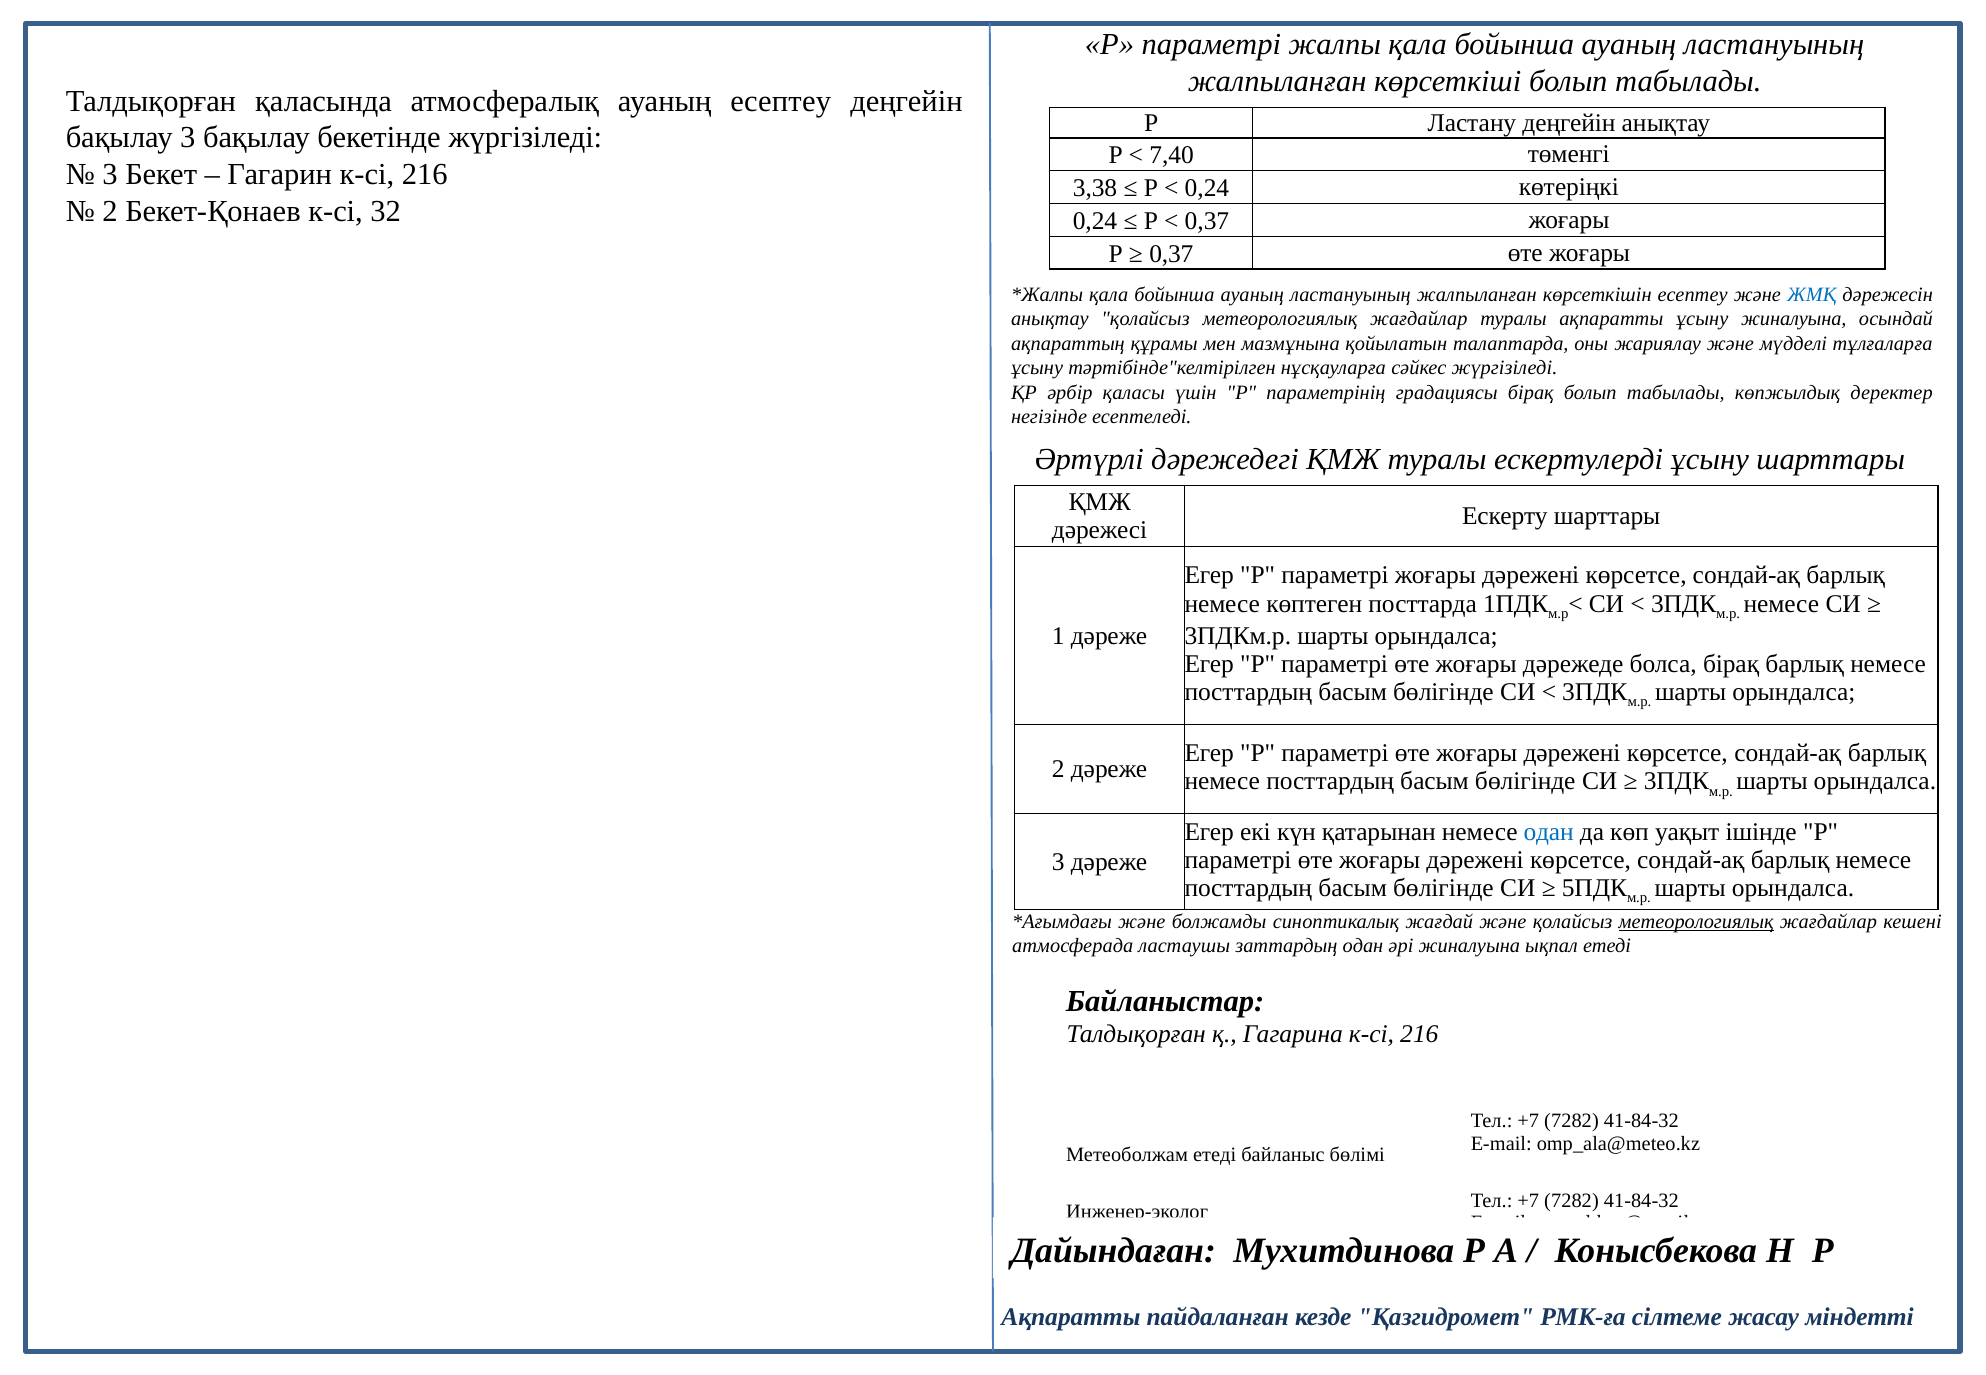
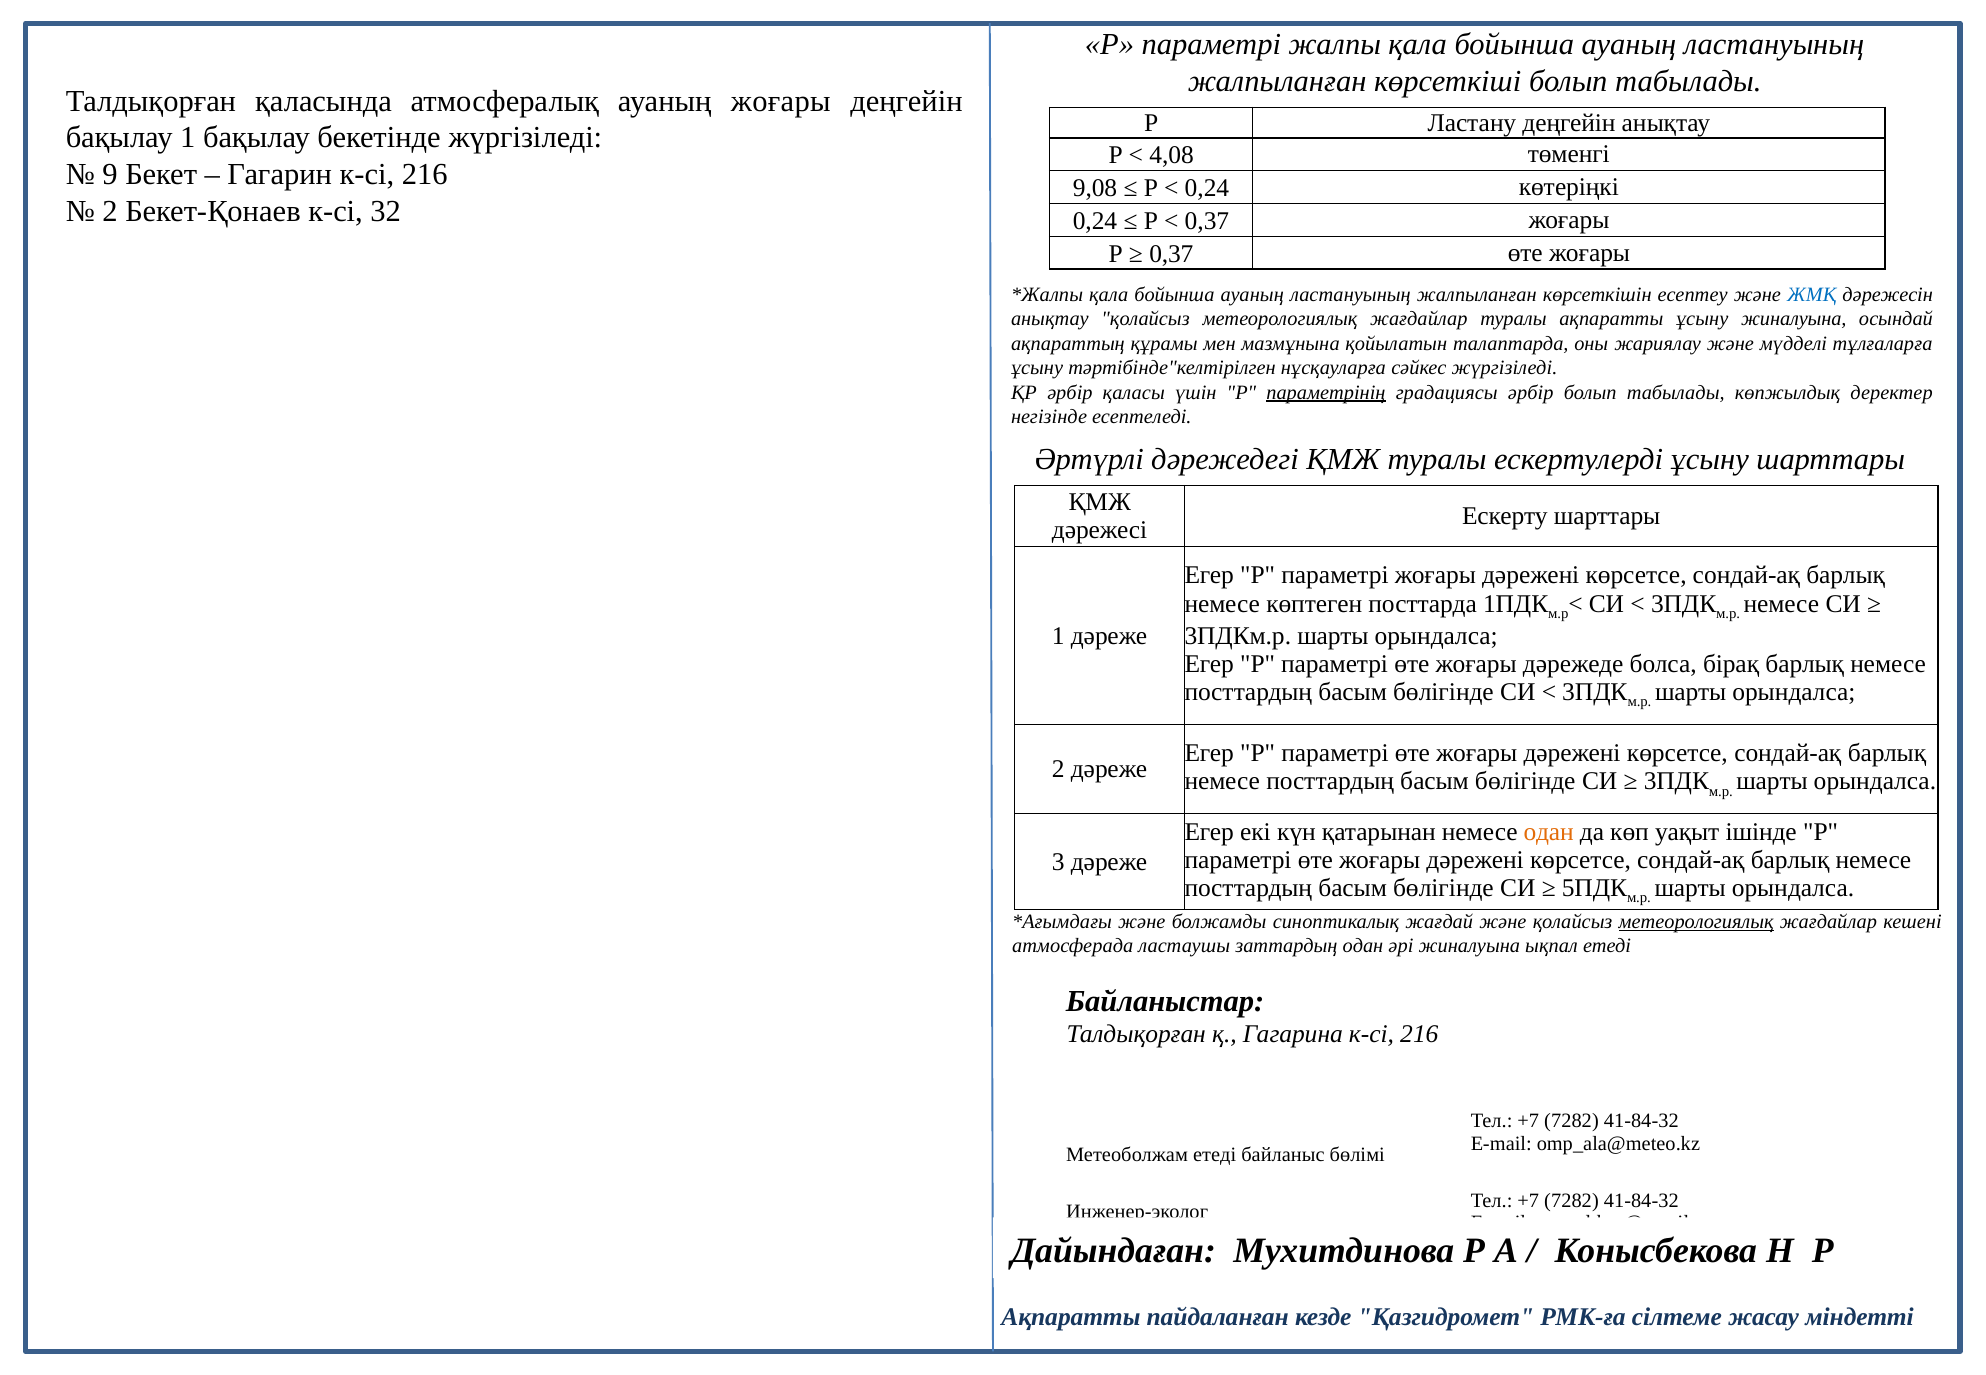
ауаның есептеу: есептеу -> жоғары
бақылау 3: 3 -> 1
7,40: 7,40 -> 4,08
3 at (110, 174): 3 -> 9
3,38: 3,38 -> 9,08
параметрінің underline: none -> present
градациясы бірақ: бірақ -> әрбір
одан at (1549, 832) colour: blue -> orange
